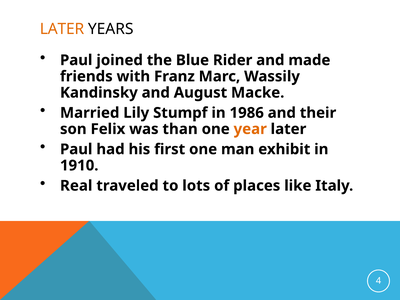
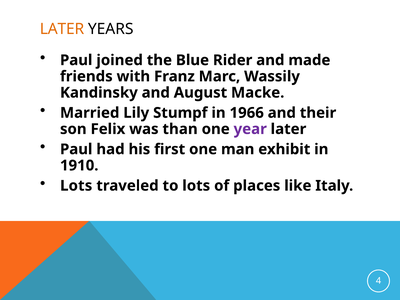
1986: 1986 -> 1966
year colour: orange -> purple
Real at (76, 186): Real -> Lots
